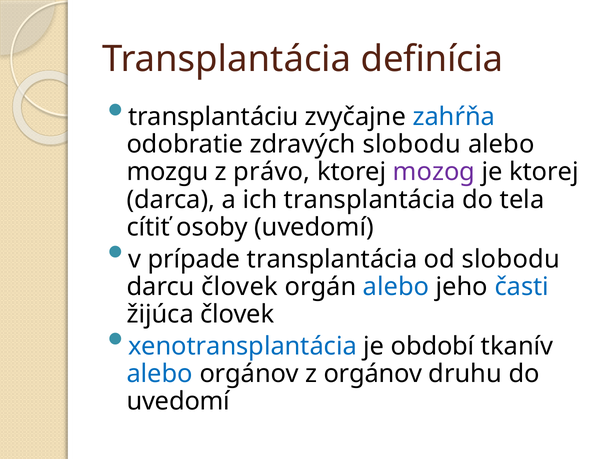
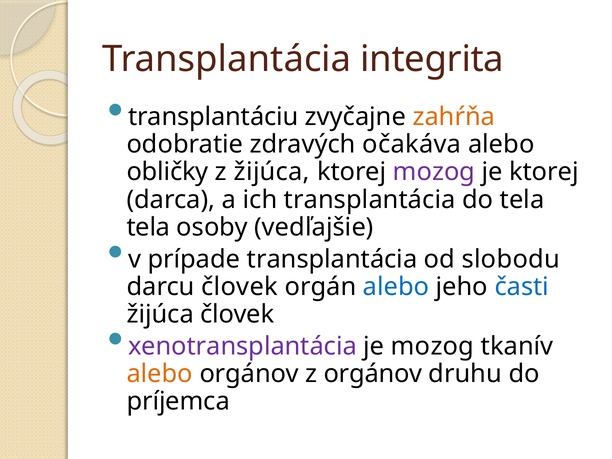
definícia: definícia -> integrita
zahŕňa colour: blue -> orange
zdravých slobodu: slobodu -> očakáva
mozgu: mozgu -> obličky
z právo: právo -> žijúca
cítiť at (148, 227): cítiť -> tela
osoby uvedomí: uvedomí -> vedľajšie
xenotransplantácia colour: blue -> purple
je období: období -> mozog
alebo at (160, 374) colour: blue -> orange
uvedomí at (178, 402): uvedomí -> príjemca
